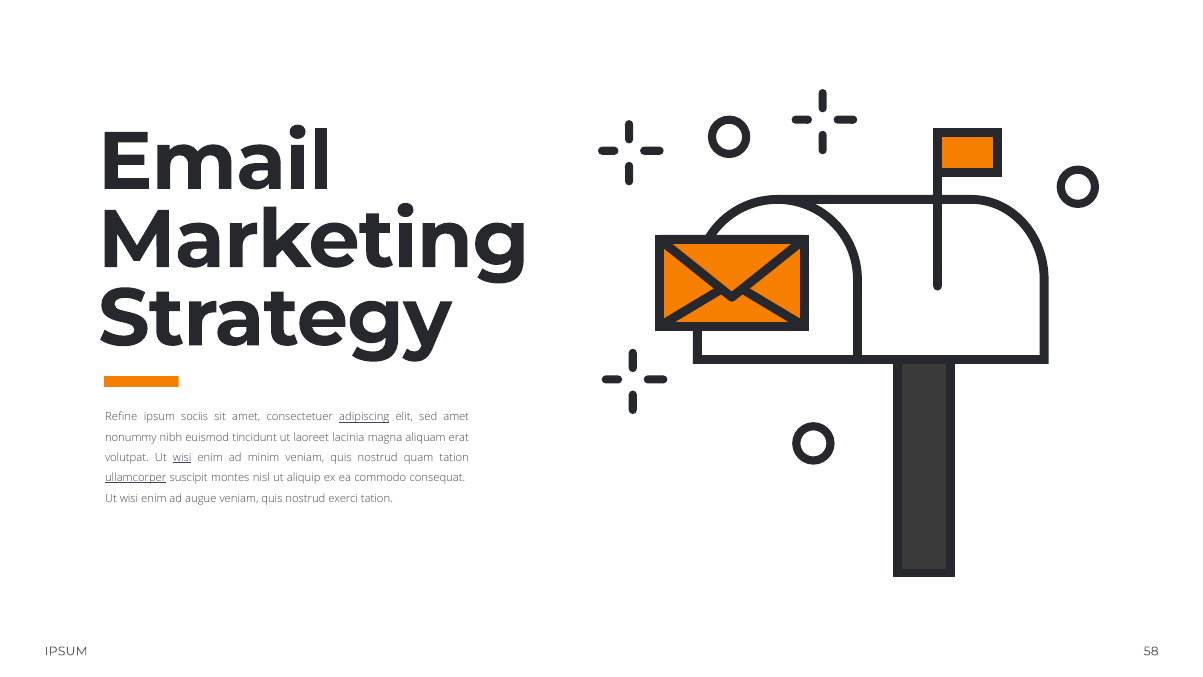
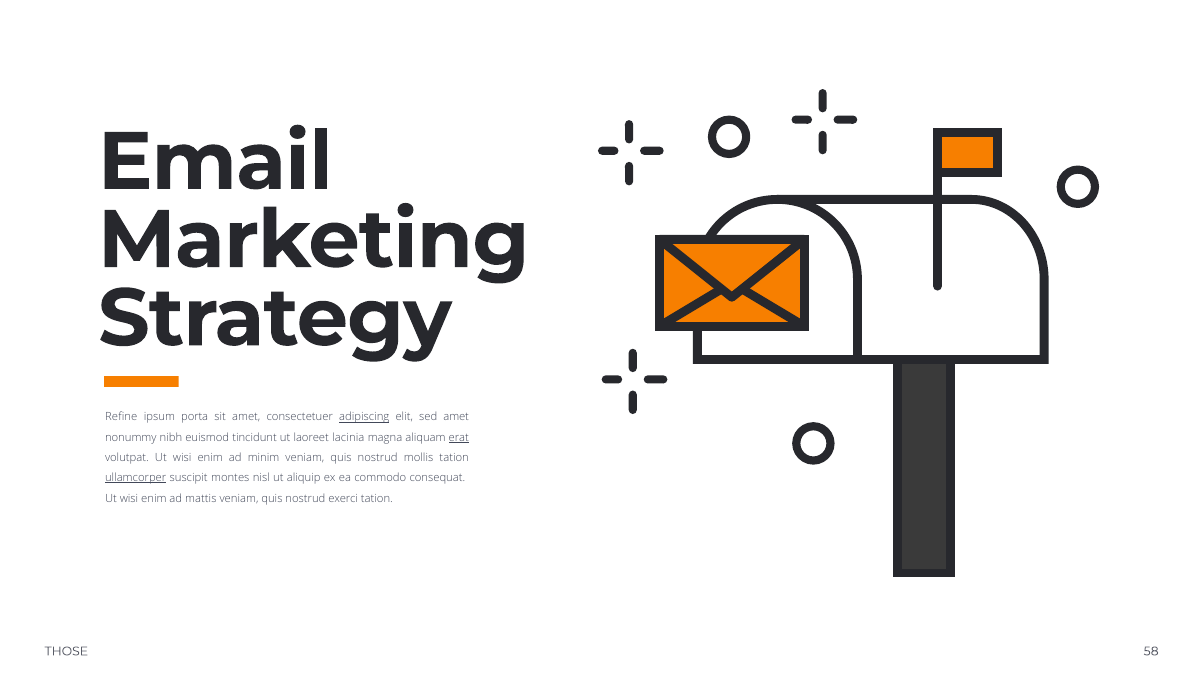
sociis: sociis -> porta
erat underline: none -> present
wisi at (182, 457) underline: present -> none
quam: quam -> mollis
augue: augue -> mattis
IPSUM at (66, 651): IPSUM -> THOSE
